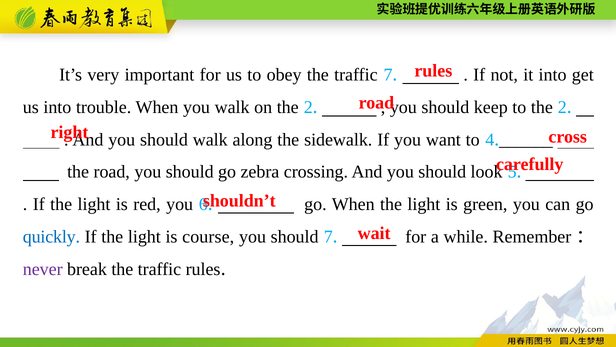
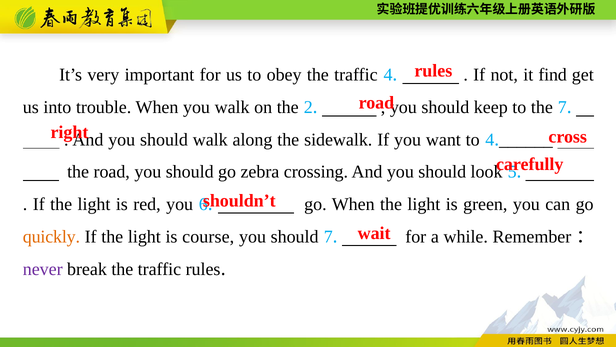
traffic 7: 7 -> 4
it into: into -> find
to the 2: 2 -> 7
quickly colour: blue -> orange
